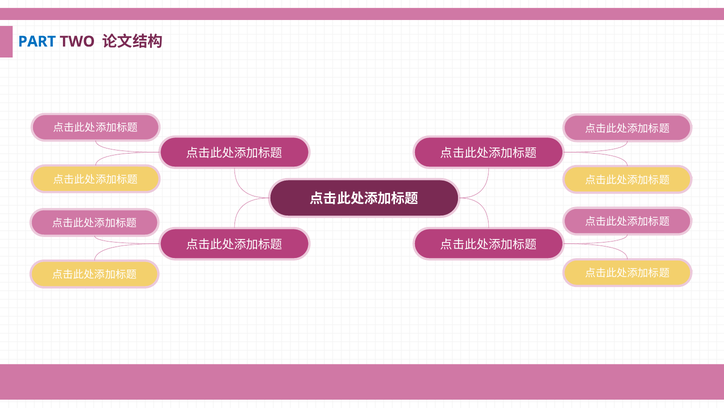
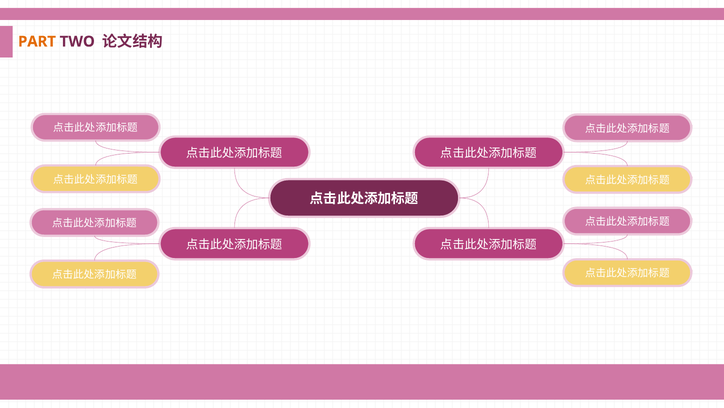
PART colour: blue -> orange
